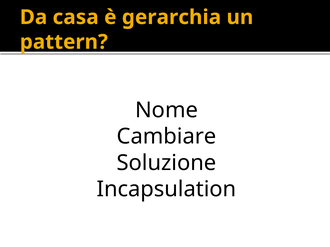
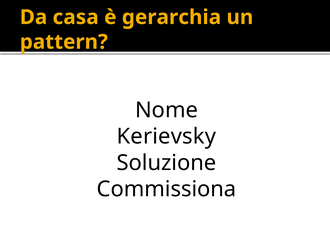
Cambiare: Cambiare -> Kerievsky
Incapsulation: Incapsulation -> Commissiona
